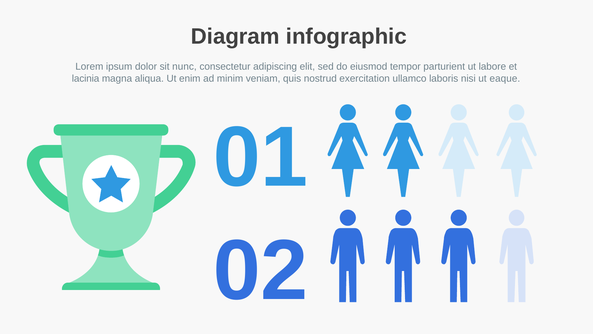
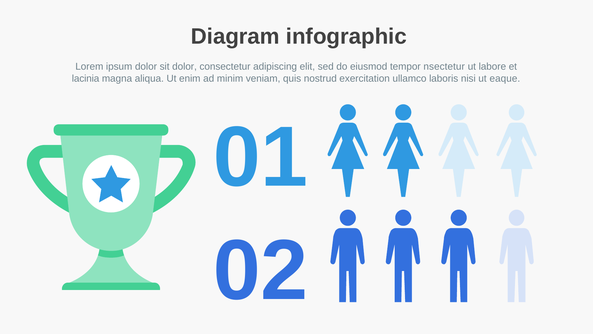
sit nunc: nunc -> dolor
parturient: parturient -> nsectetur
